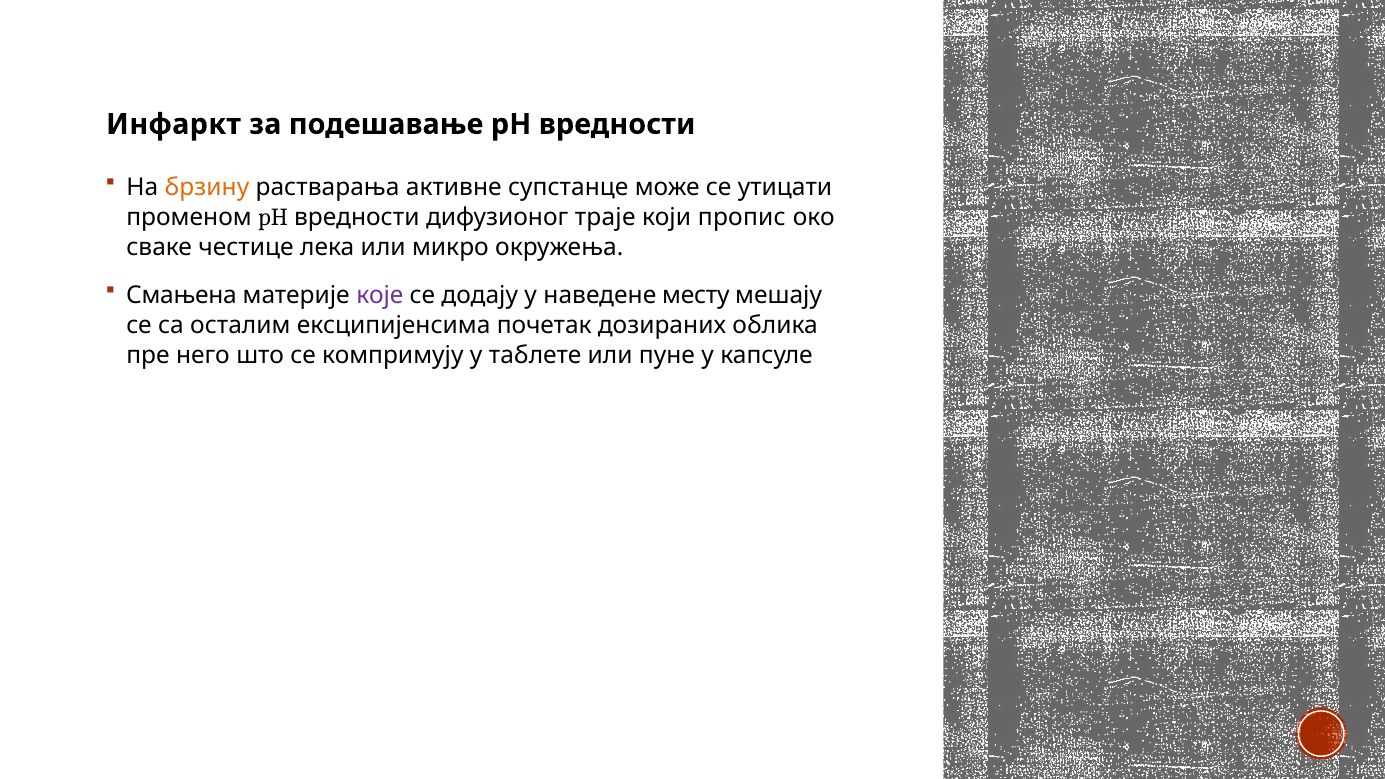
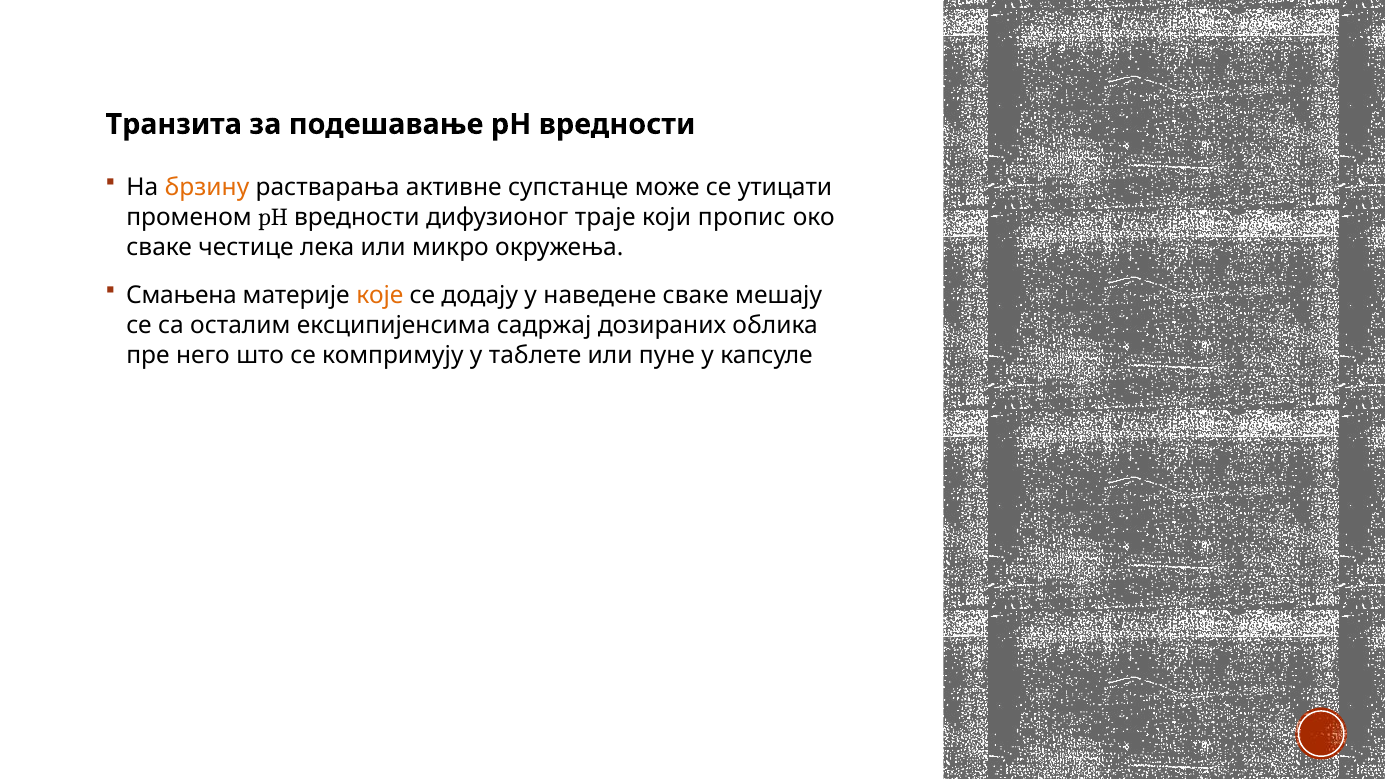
Инфаркт: Инфаркт -> Транзита
које colour: purple -> orange
наведене месту: месту -> сваке
почетак: почетак -> садржај
